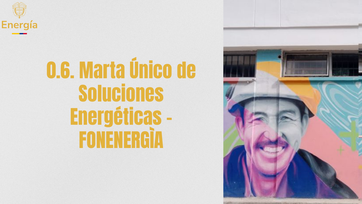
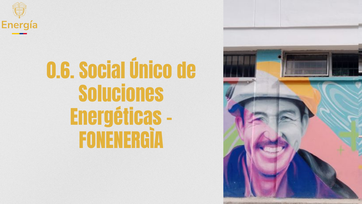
Marta: Marta -> Social
